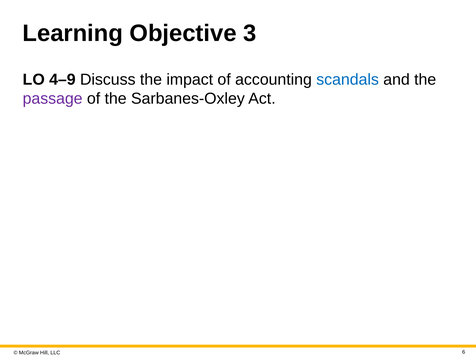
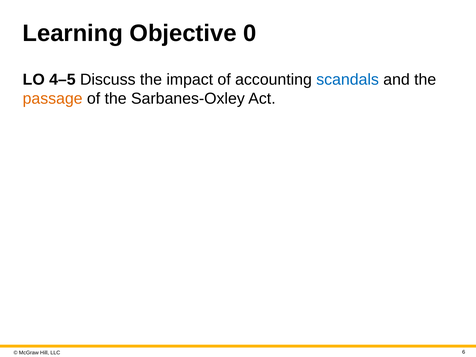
3: 3 -> 0
4–9: 4–9 -> 4–5
passage colour: purple -> orange
